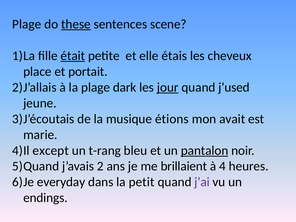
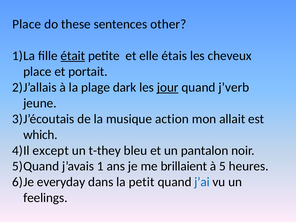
Plage at (27, 24): Plage -> Place
these underline: present -> none
scene: scene -> other
j’used: j’used -> j’verb
étions: étions -> action
avait: avait -> allait
marie: marie -> which
t-rang: t-rang -> t-they
pantalon underline: present -> none
2: 2 -> 1
4: 4 -> 5
j’ai colour: purple -> blue
endings: endings -> feelings
